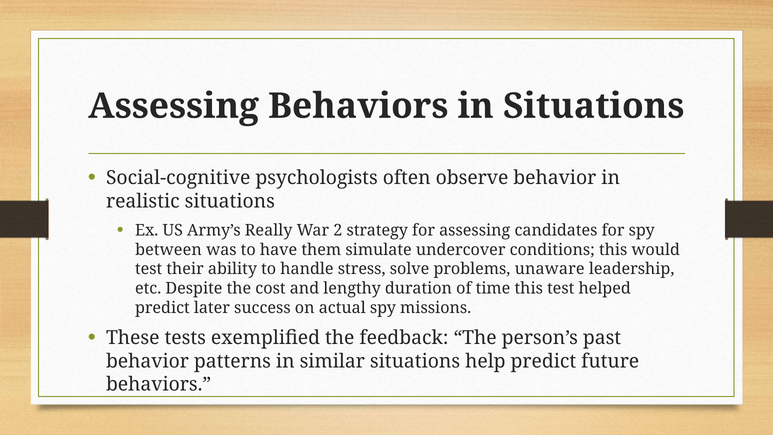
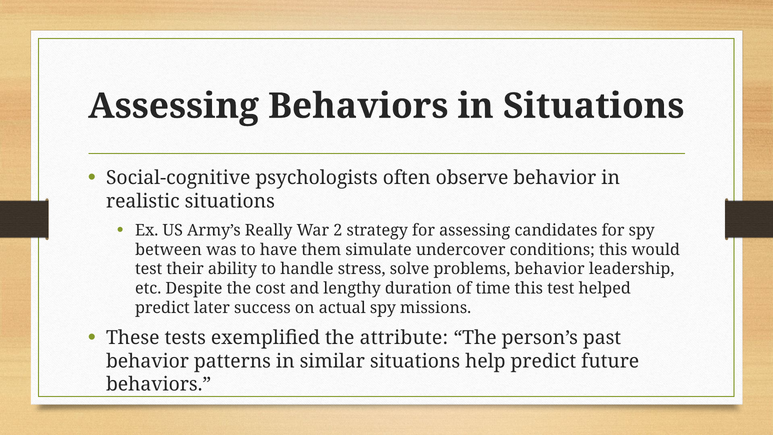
problems unaware: unaware -> behavior
feedback: feedback -> attribute
